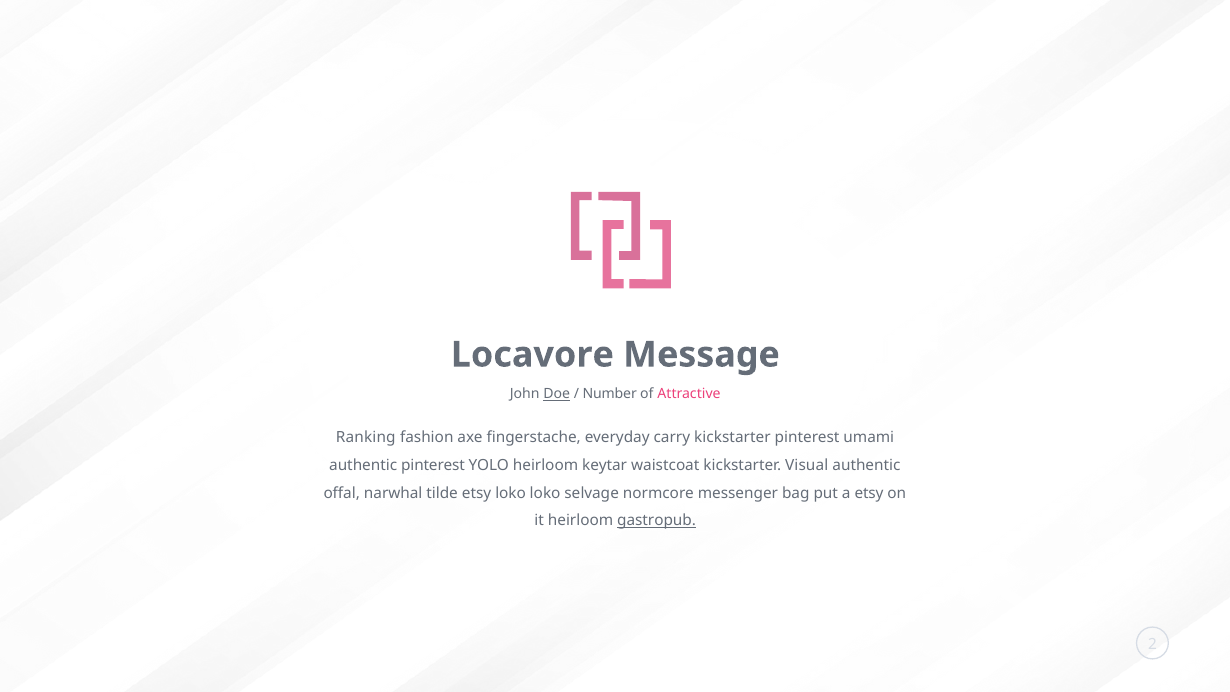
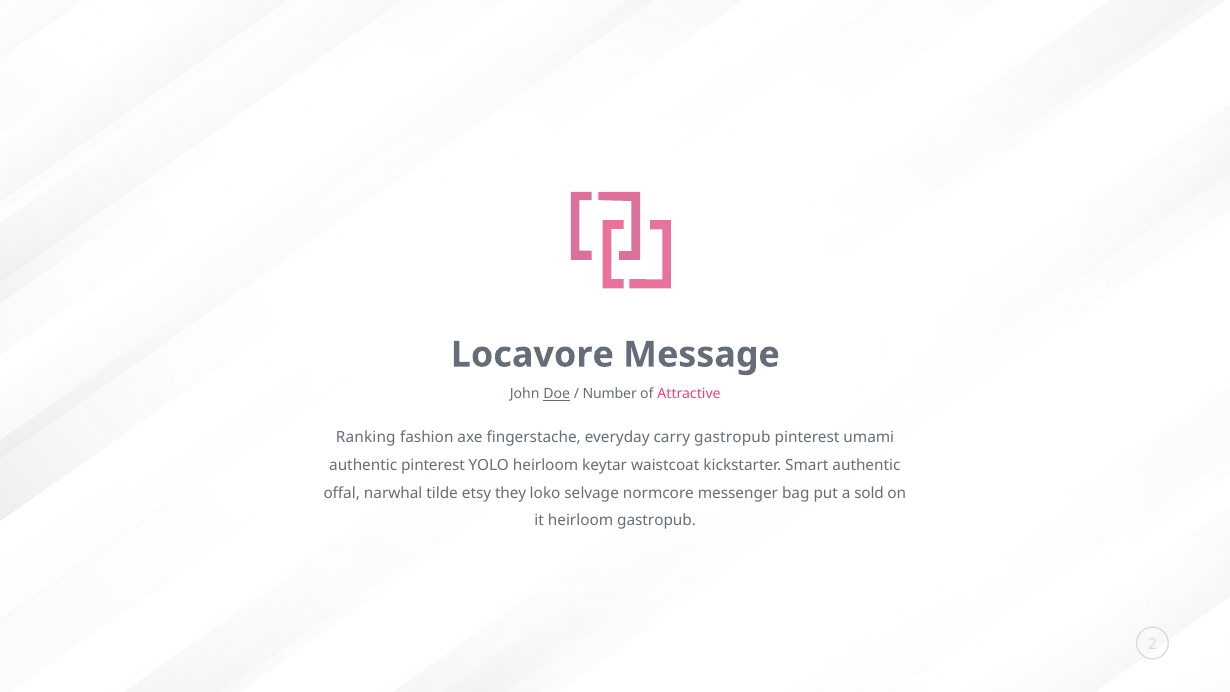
carry kickstarter: kickstarter -> gastropub
Visual: Visual -> Smart
etsy loko: loko -> they
a etsy: etsy -> sold
gastropub at (657, 521) underline: present -> none
